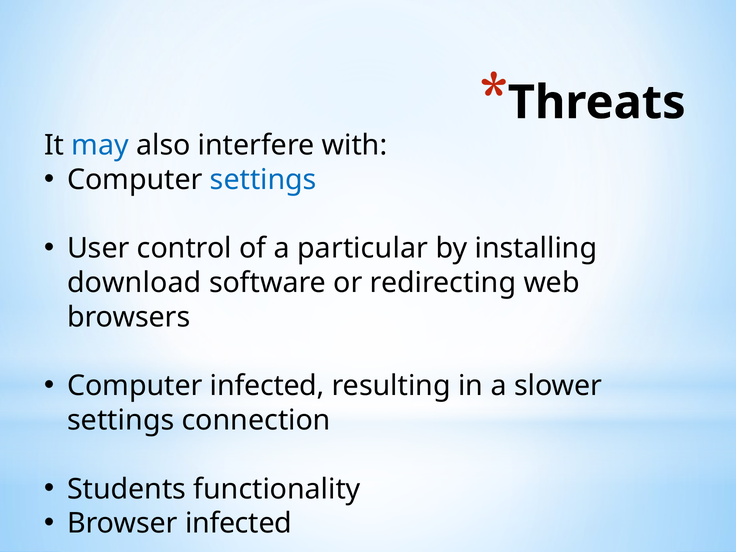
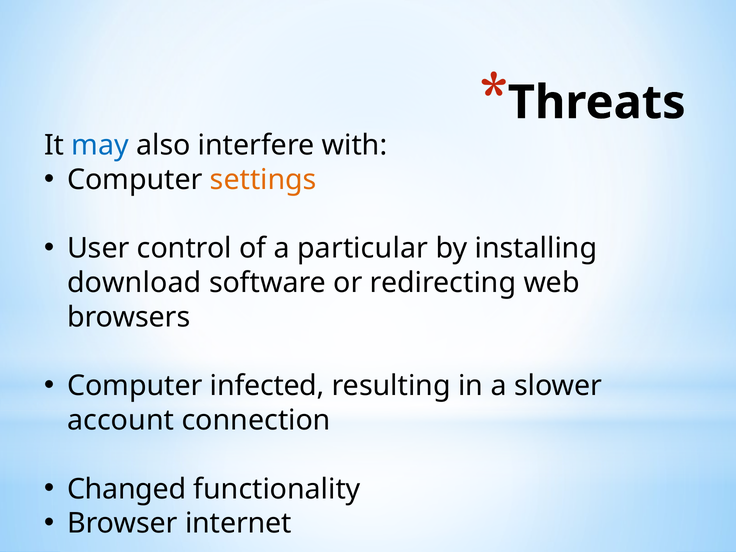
settings at (263, 180) colour: blue -> orange
settings at (121, 420): settings -> account
Students: Students -> Changed
Browser infected: infected -> internet
